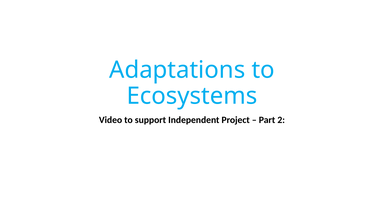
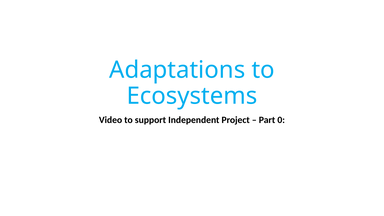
2: 2 -> 0
